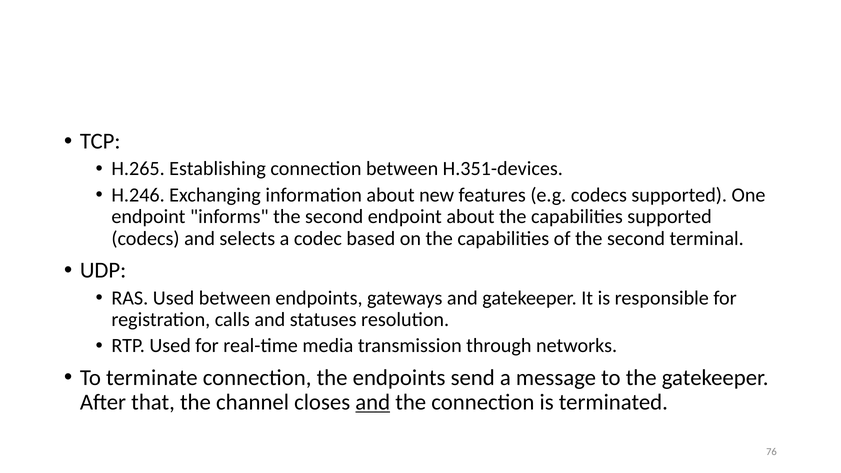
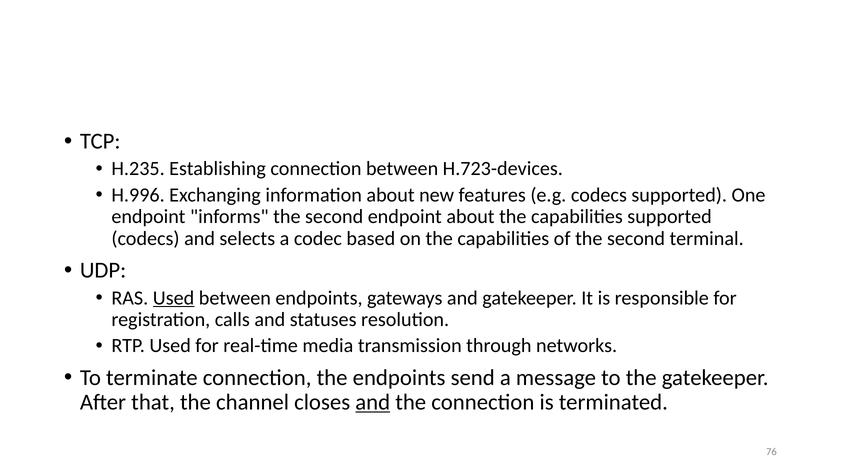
H.265: H.265 -> H.235
H.351-devices: H.351-devices -> H.723-devices
H.246: H.246 -> H.996
Used at (174, 298) underline: none -> present
